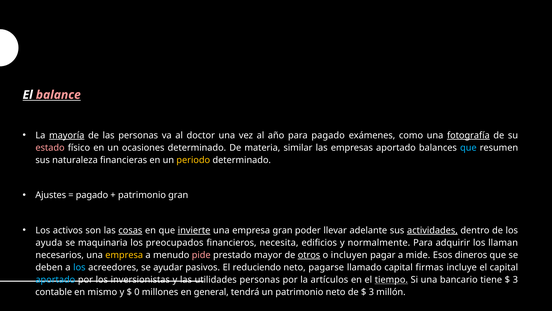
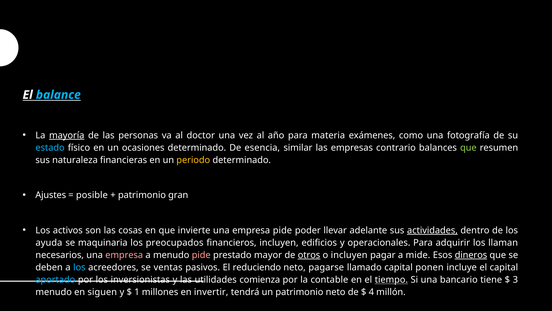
balance colour: pink -> light blue
para pagado: pagado -> materia
fotografía underline: present -> none
estado colour: pink -> light blue
materia: materia -> esencia
empresas aportado: aportado -> contrario
que at (468, 148) colour: light blue -> light green
pagado at (92, 195): pagado -> posible
cosas underline: present -> none
invierte underline: present -> none
empresa gran: gran -> pide
financieros necesita: necesita -> incluyen
normalmente: normalmente -> operacionales
empresa at (124, 255) colour: yellow -> pink
dineros underline: none -> present
ayudar: ayudar -> ventas
firmas: firmas -> ponen
utilidades personas: personas -> comienza
artículos: artículos -> contable
contable at (54, 292): contable -> menudo
mismo: mismo -> siguen
0: 0 -> 1
general: general -> invertir
3 at (371, 292): 3 -> 4
